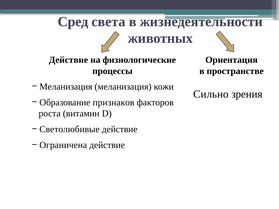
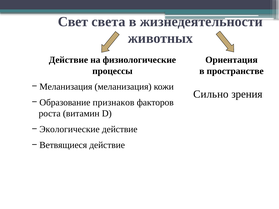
Сред: Сред -> Свет
Светолюбивые: Светолюбивые -> Экологические
Ограничена: Ограничена -> Ветвящиеся
